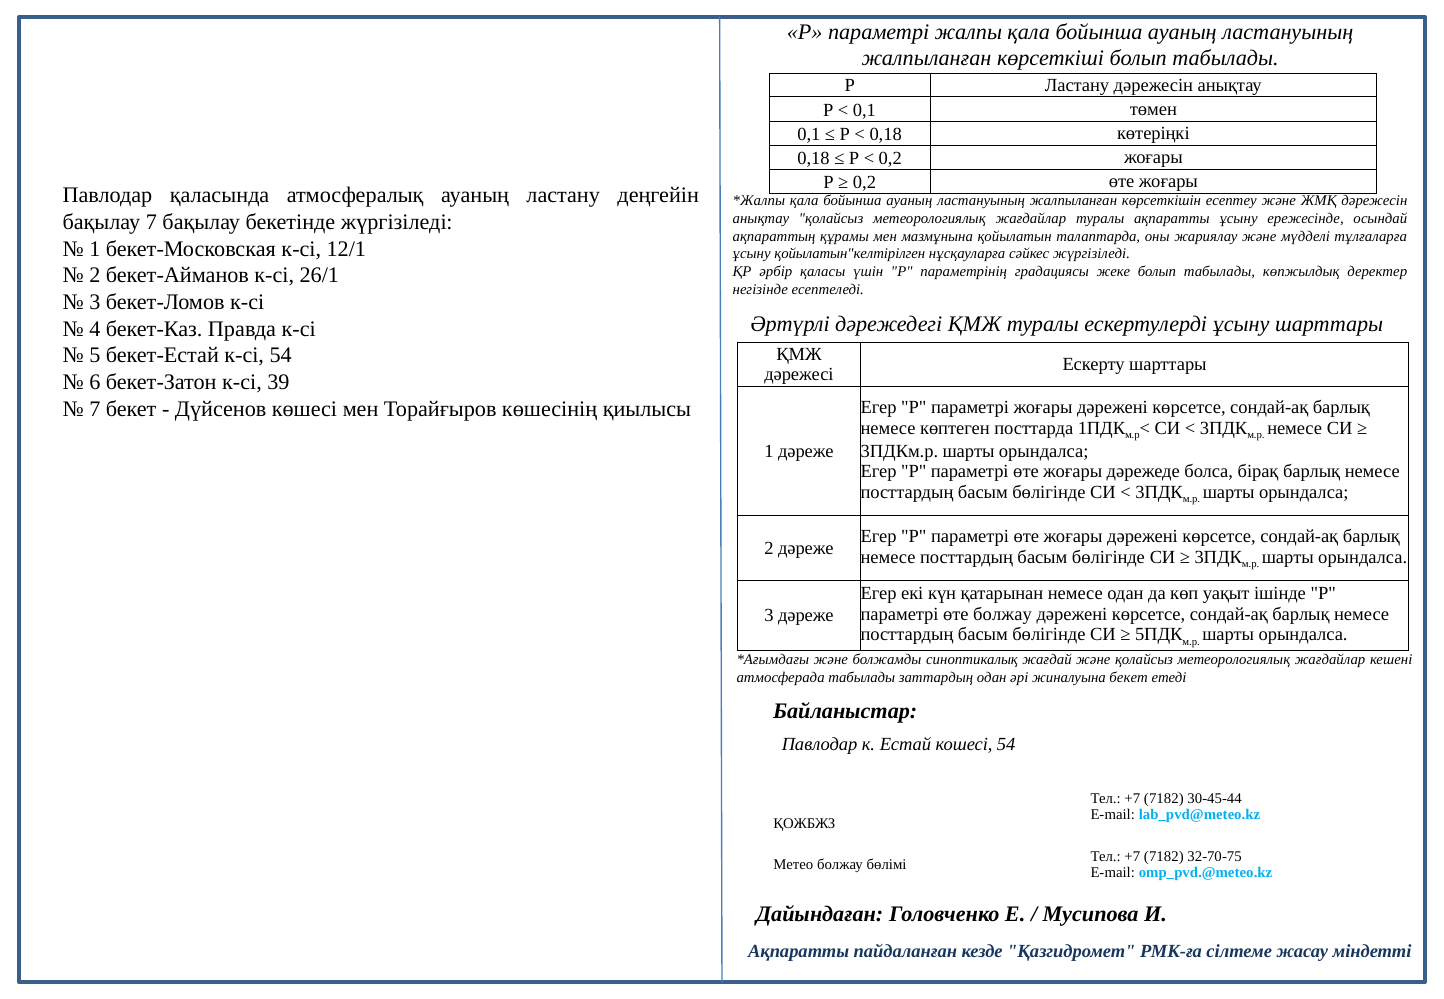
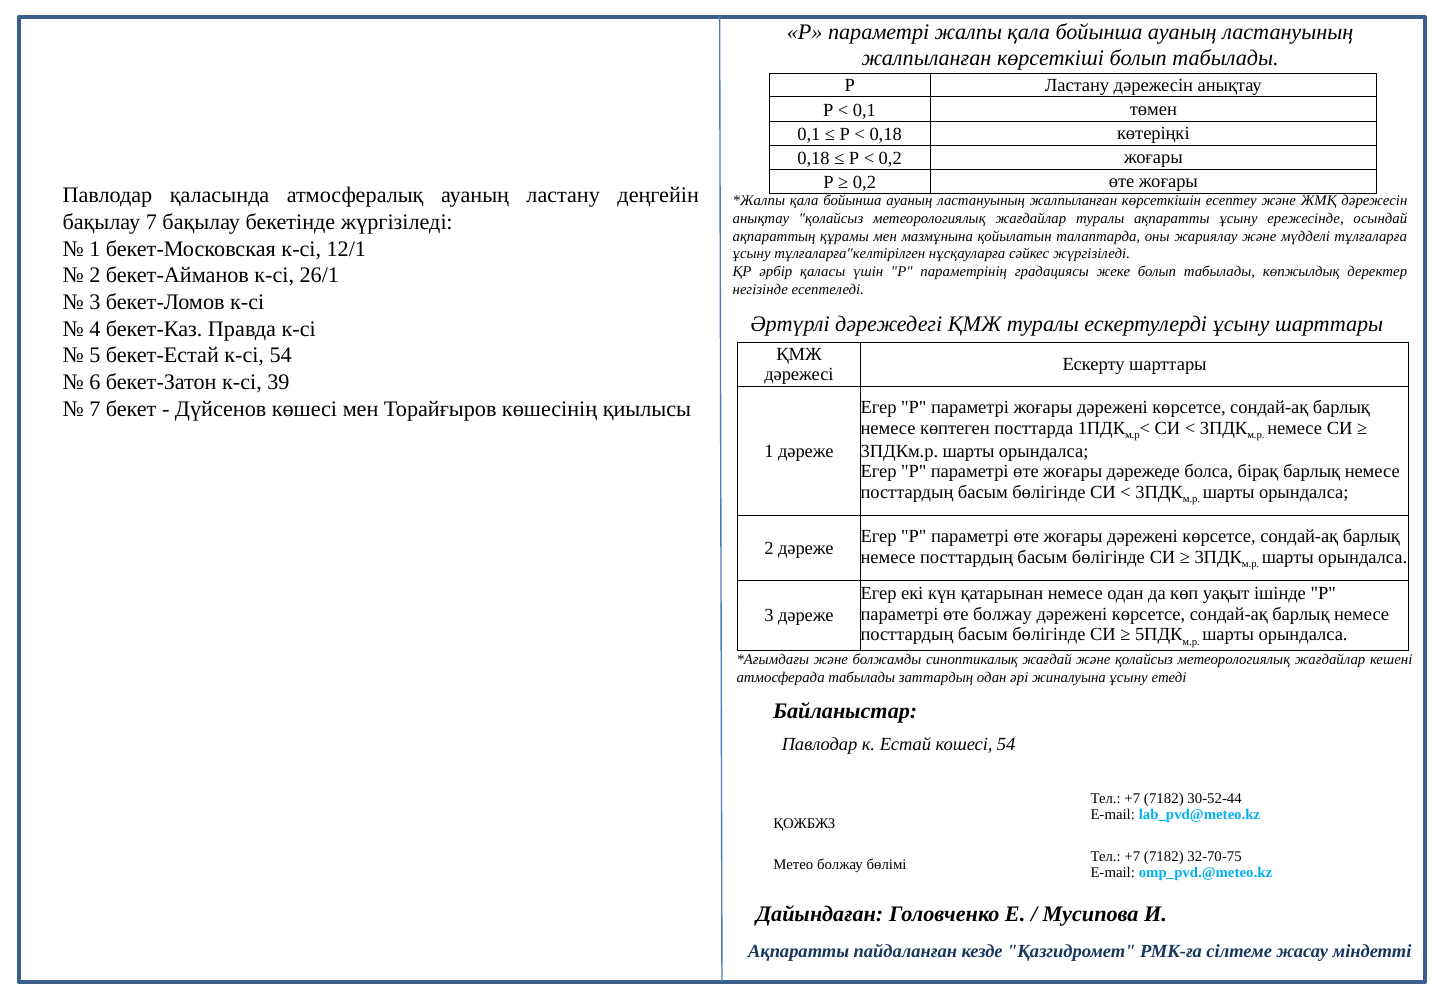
қойылатын"келтірілген: қойылатын"келтірілген -> тұлғаларға"келтірілген
жиналуына бекет: бекет -> ұсыну
30-45-44: 30-45-44 -> 30-52-44
